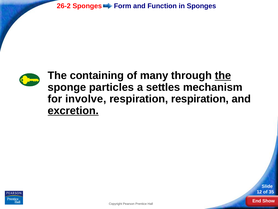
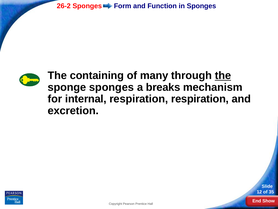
sponge particles: particles -> sponges
settles: settles -> breaks
involve: involve -> internal
excretion underline: present -> none
